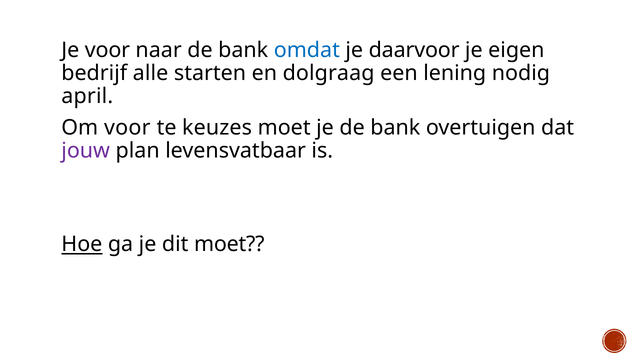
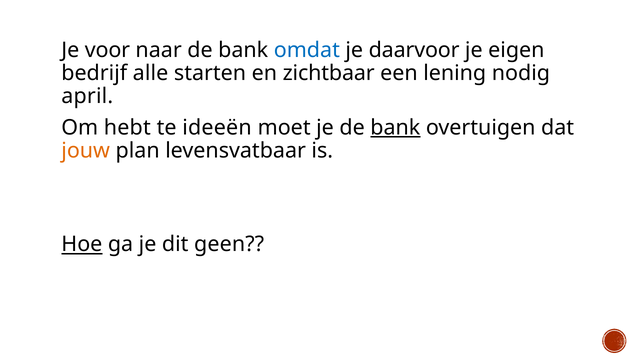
dolgraag: dolgraag -> zichtbaar
Om voor: voor -> hebt
keuzes: keuzes -> ideeën
bank at (395, 128) underline: none -> present
jouw colour: purple -> orange
dit moet: moet -> geen
